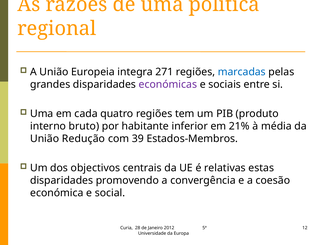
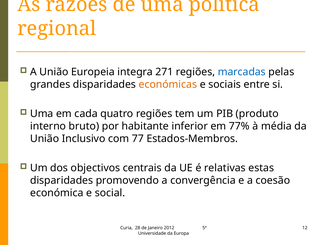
económicas colour: purple -> orange
21%: 21% -> 77%
Redução: Redução -> Inclusivo
39: 39 -> 77
